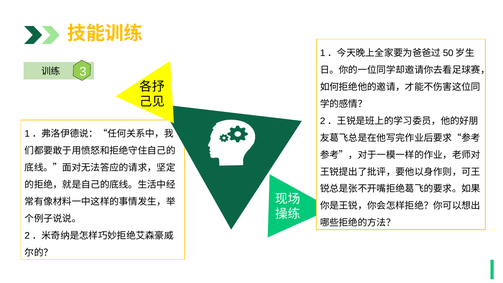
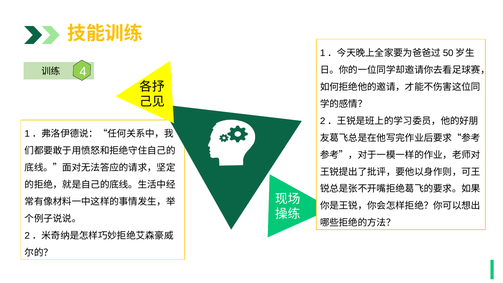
3: 3 -> 4
